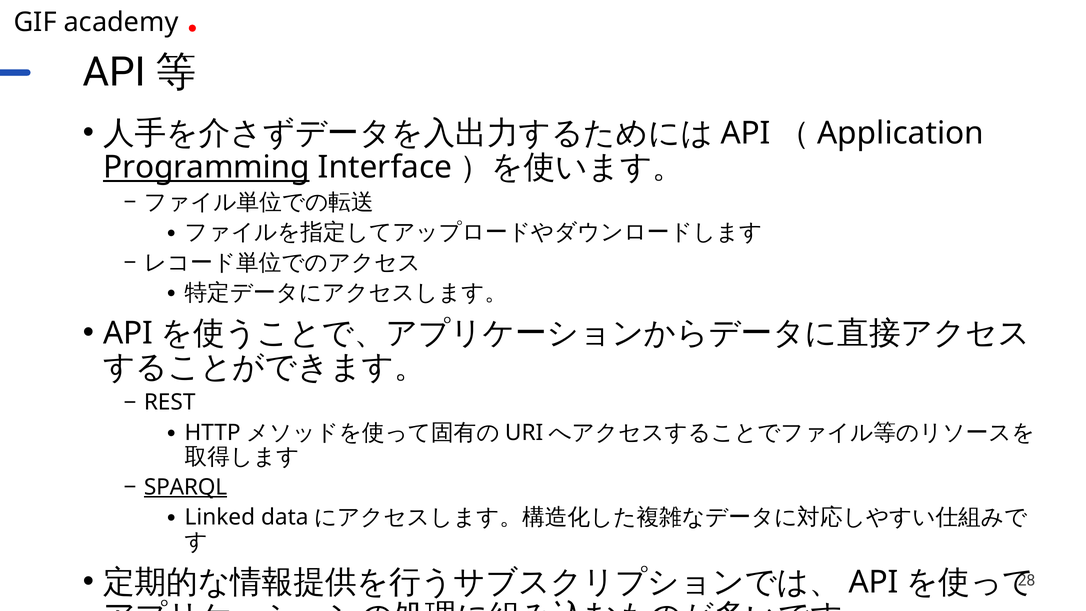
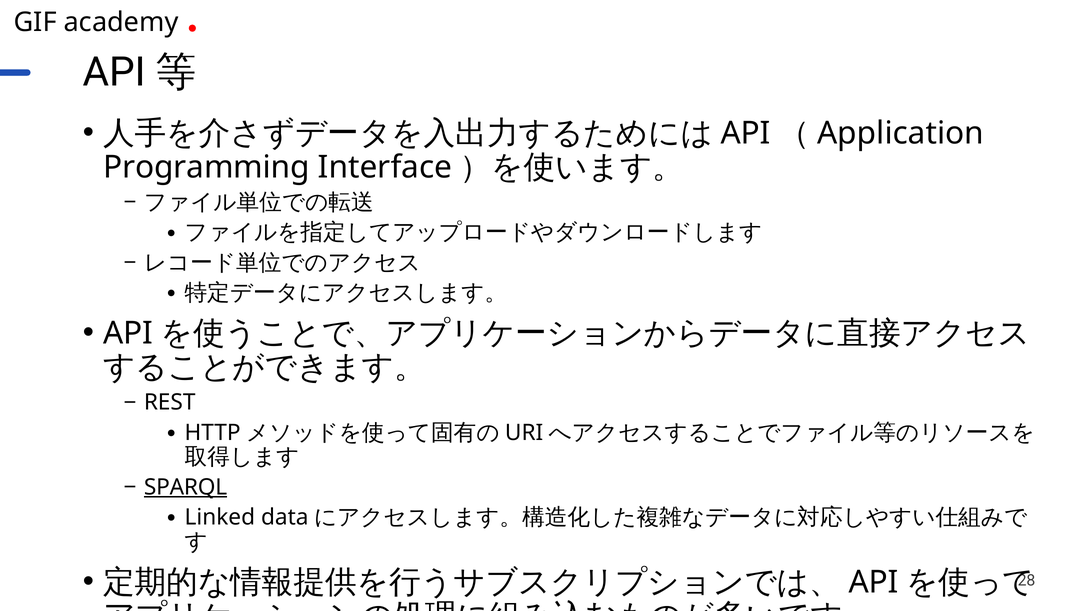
Programming underline: present -> none
